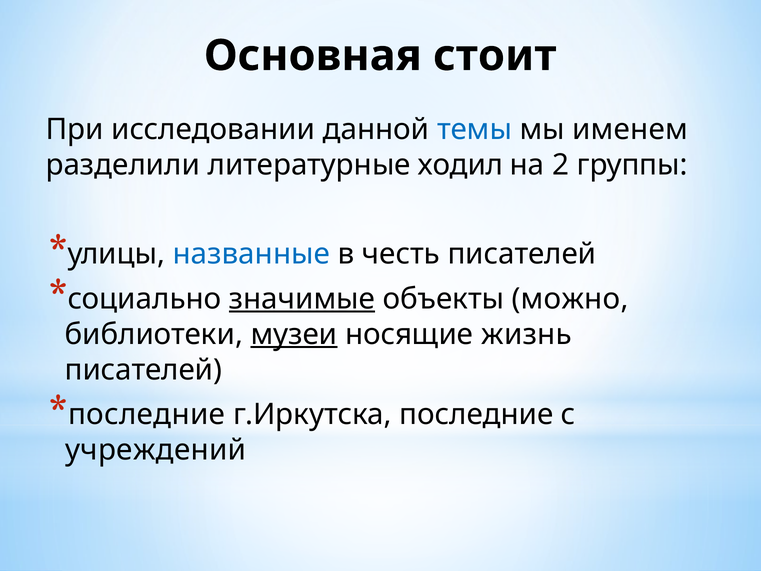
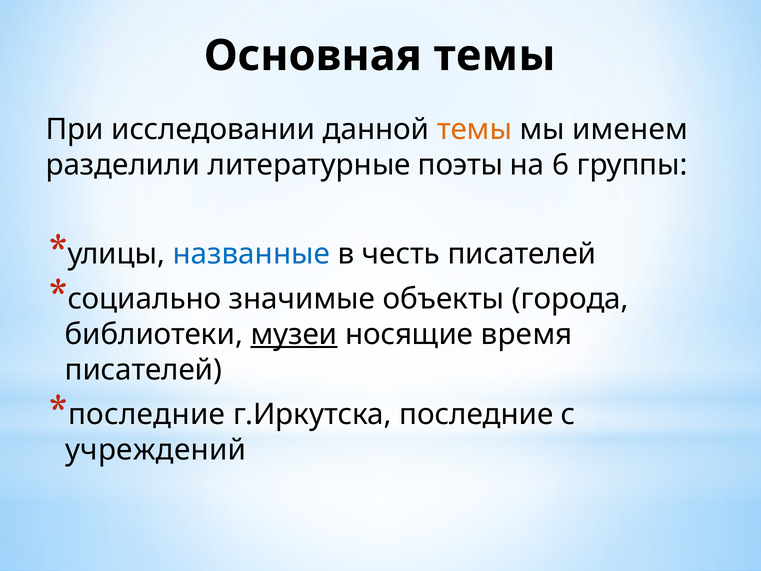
Основная стоит: стоит -> темы
темы at (475, 129) colour: blue -> orange
ходил: ходил -> поэты
2: 2 -> 6
значимые underline: present -> none
можно: можно -> города
жизнь: жизнь -> время
